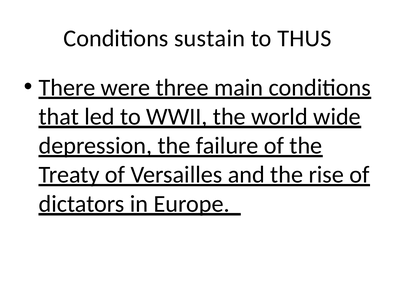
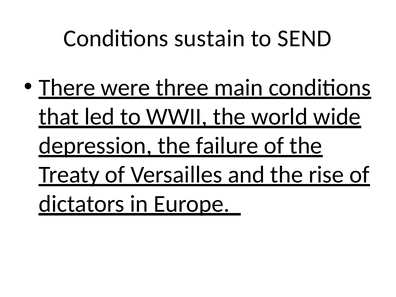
THUS: THUS -> SEND
